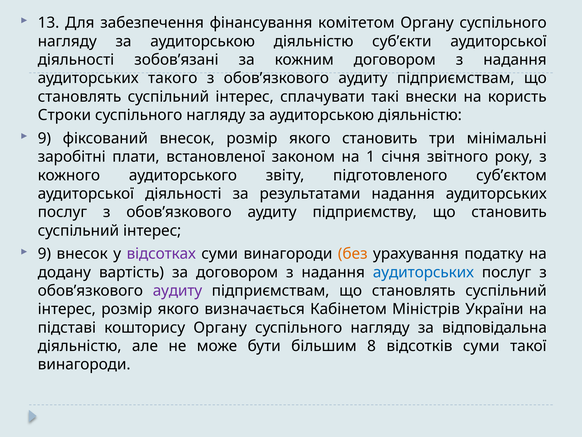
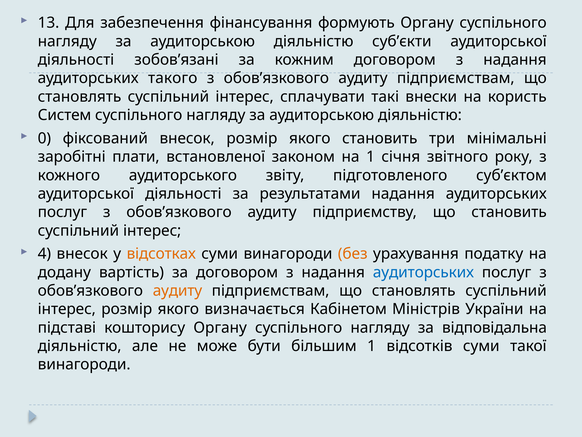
комітетом: комітетом -> формують
Строки: Строки -> Систем
9 at (44, 138): 9 -> 0
9 at (44, 254): 9 -> 4
відсотках colour: purple -> orange
аудиту at (177, 290) colour: purple -> orange
більшим 8: 8 -> 1
